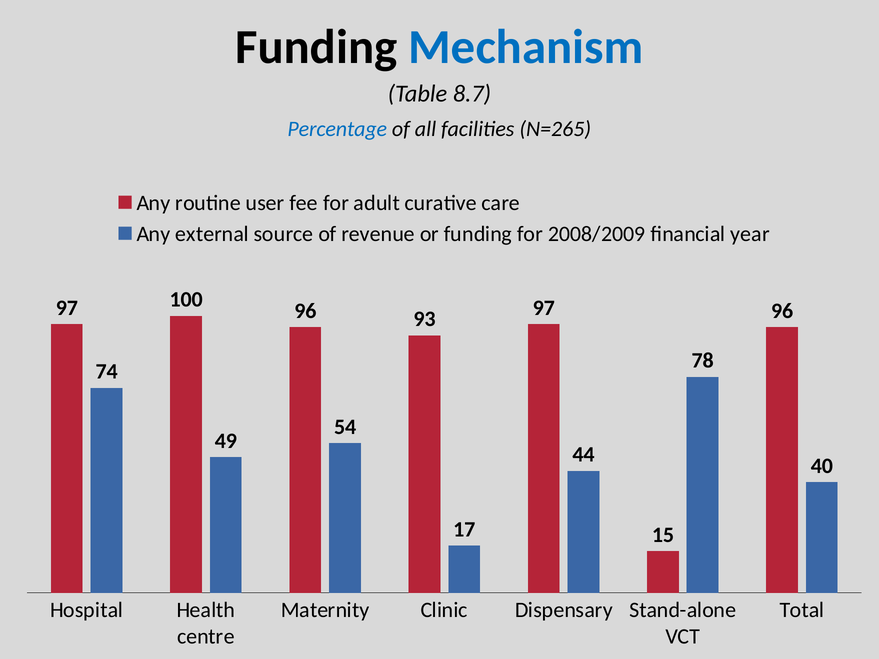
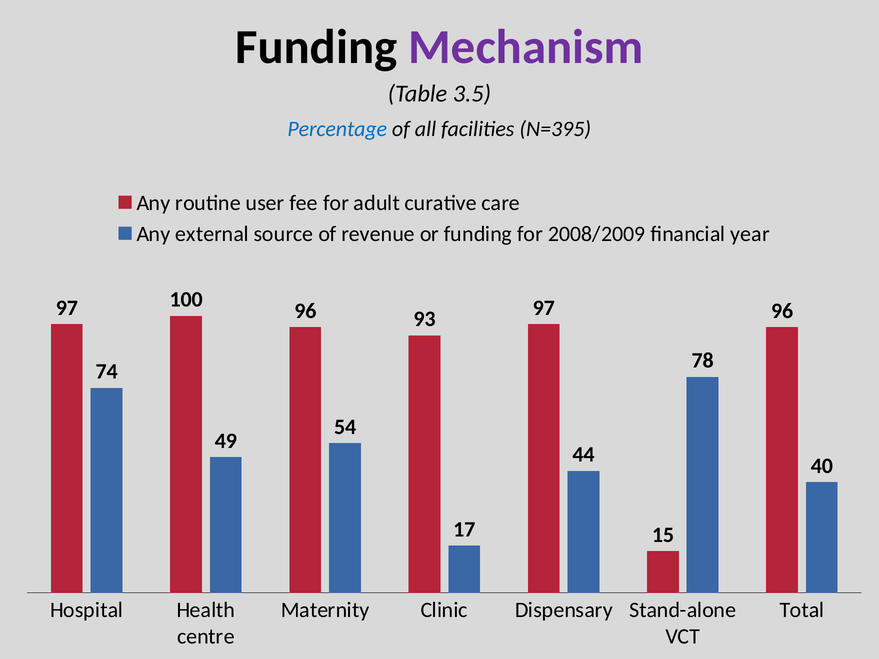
Mechanism colour: blue -> purple
8.7: 8.7 -> 3.5
N=265: N=265 -> N=395
